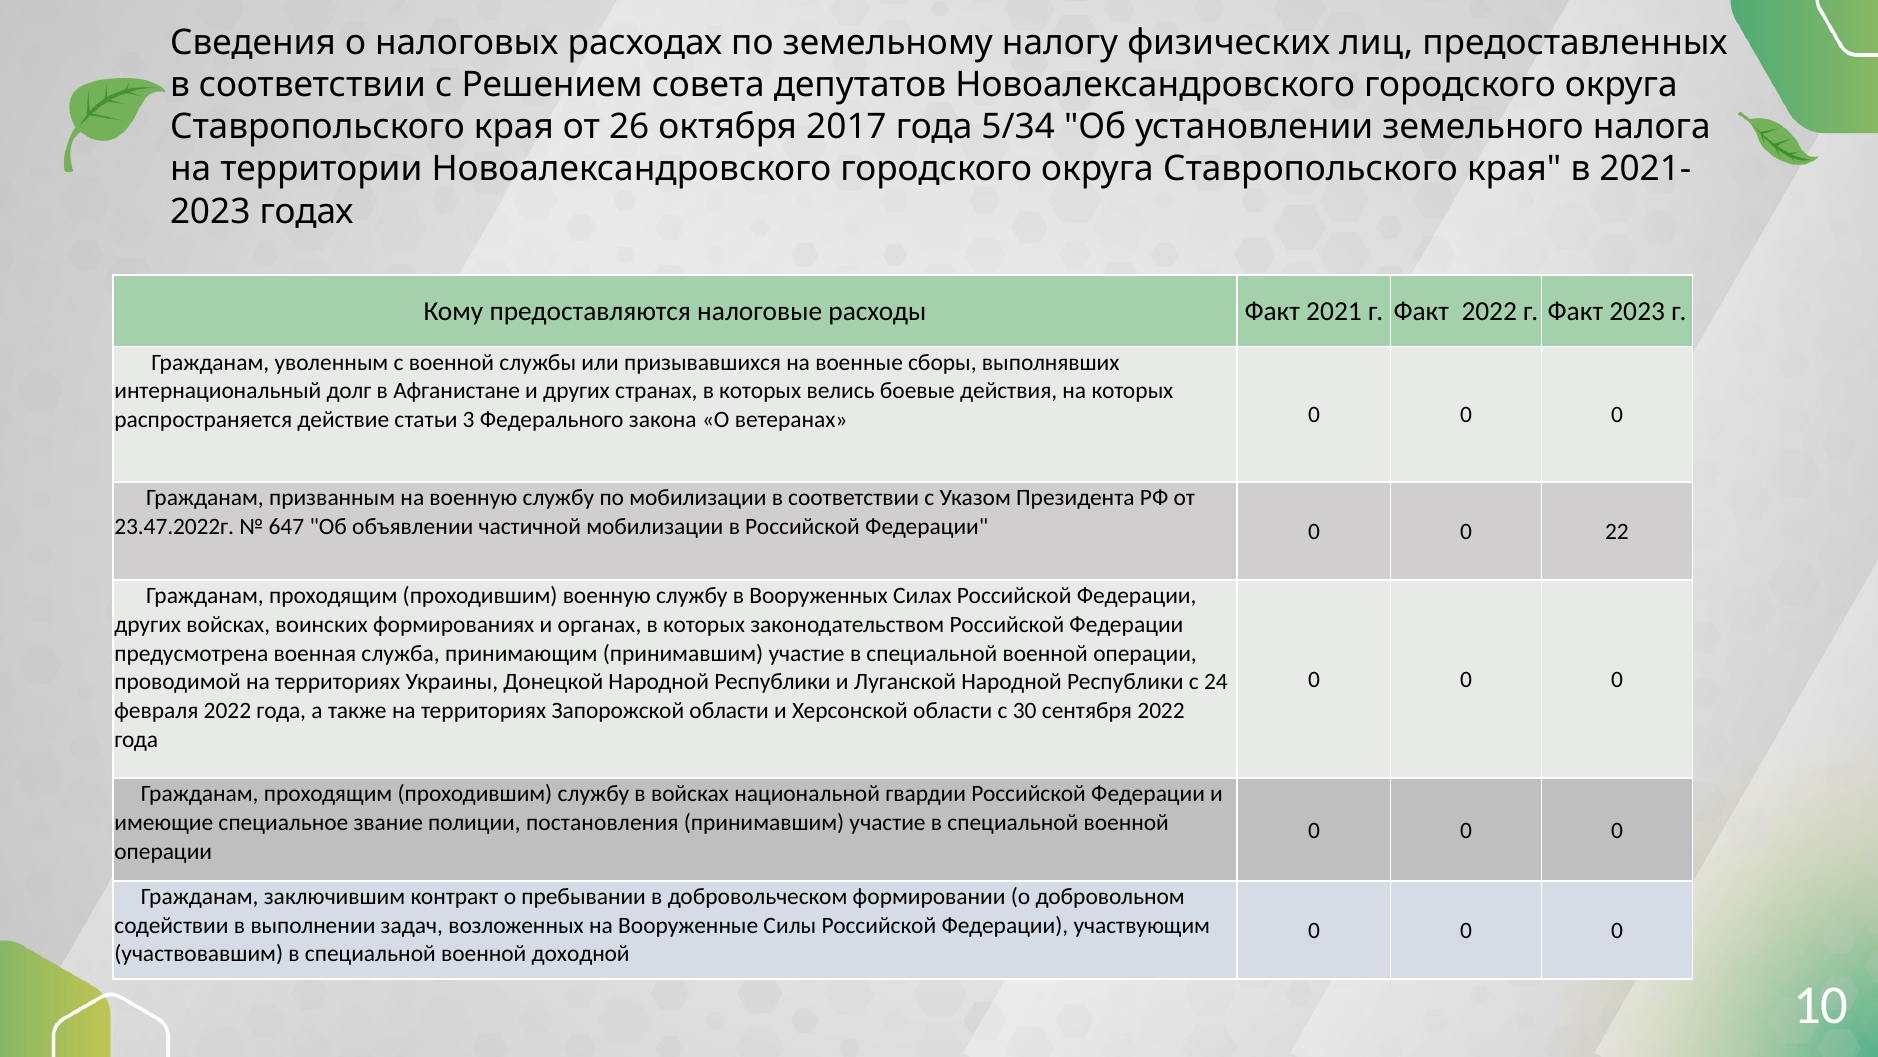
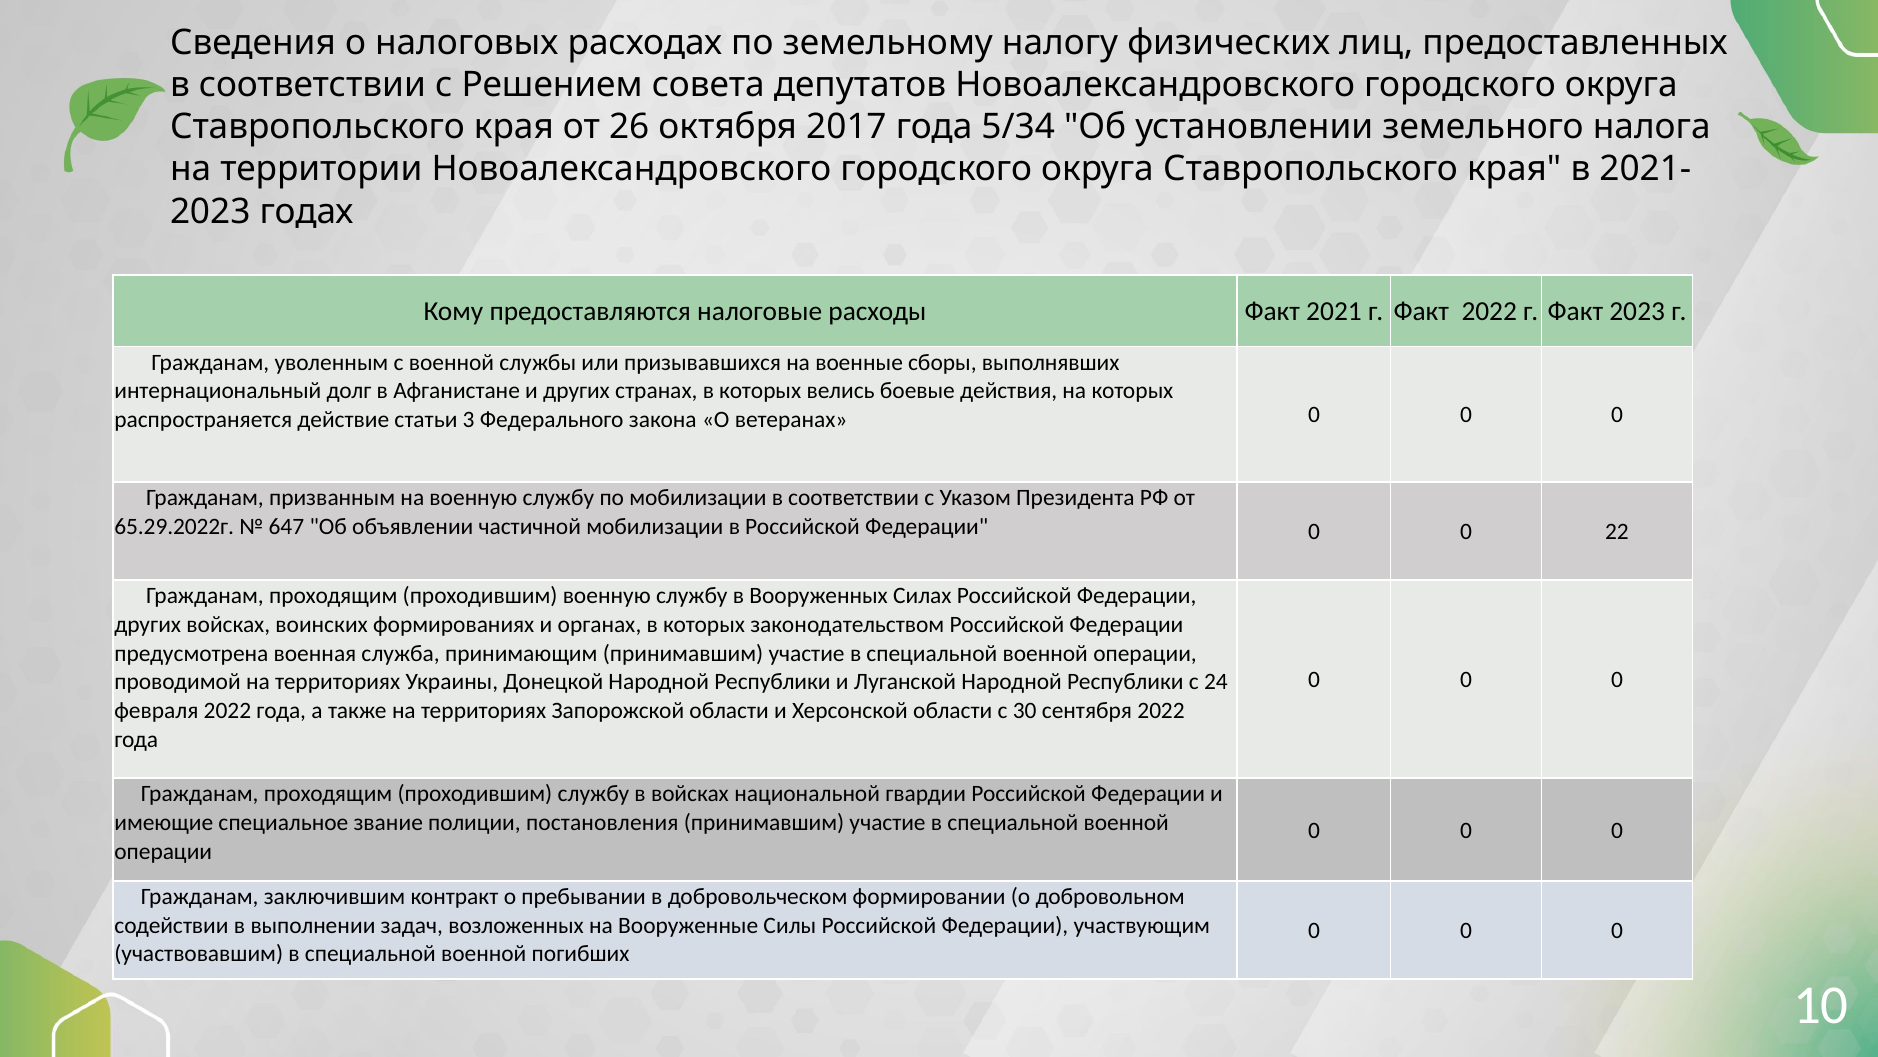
23.47.2022г: 23.47.2022г -> 65.29.2022г
доходной: доходной -> погибших
